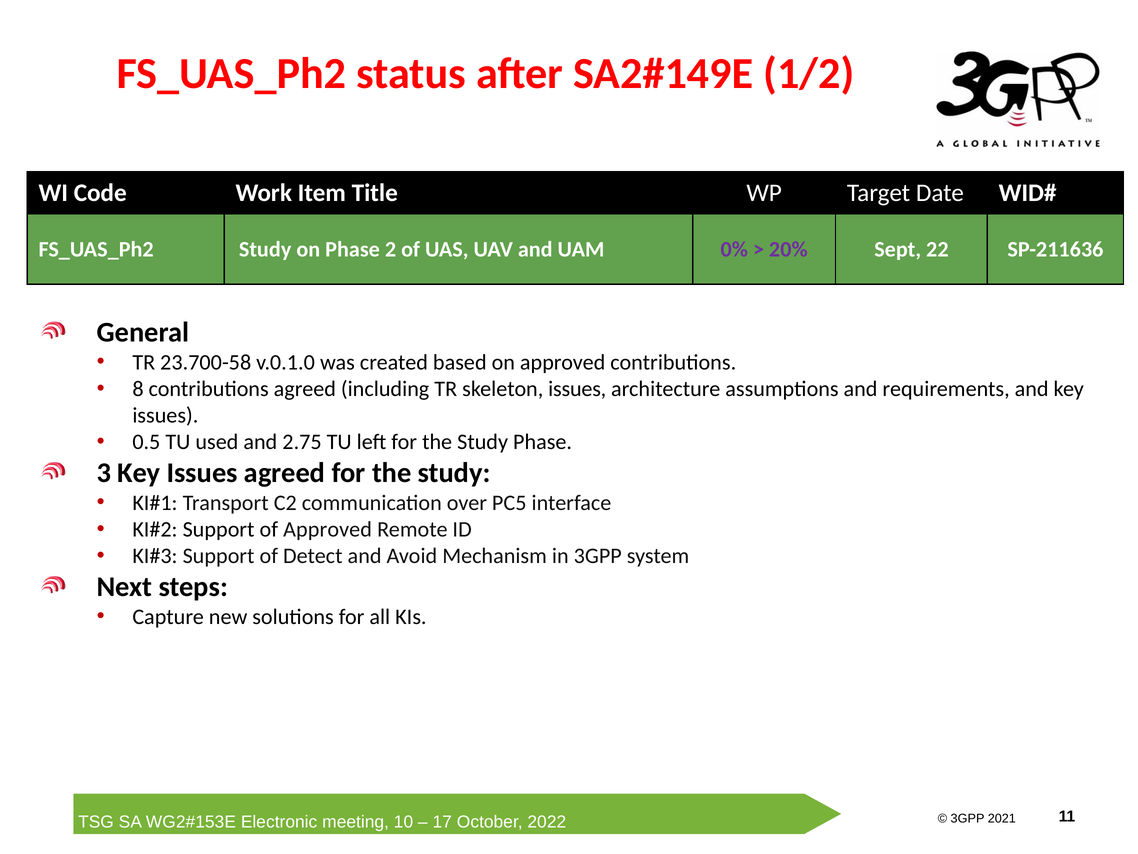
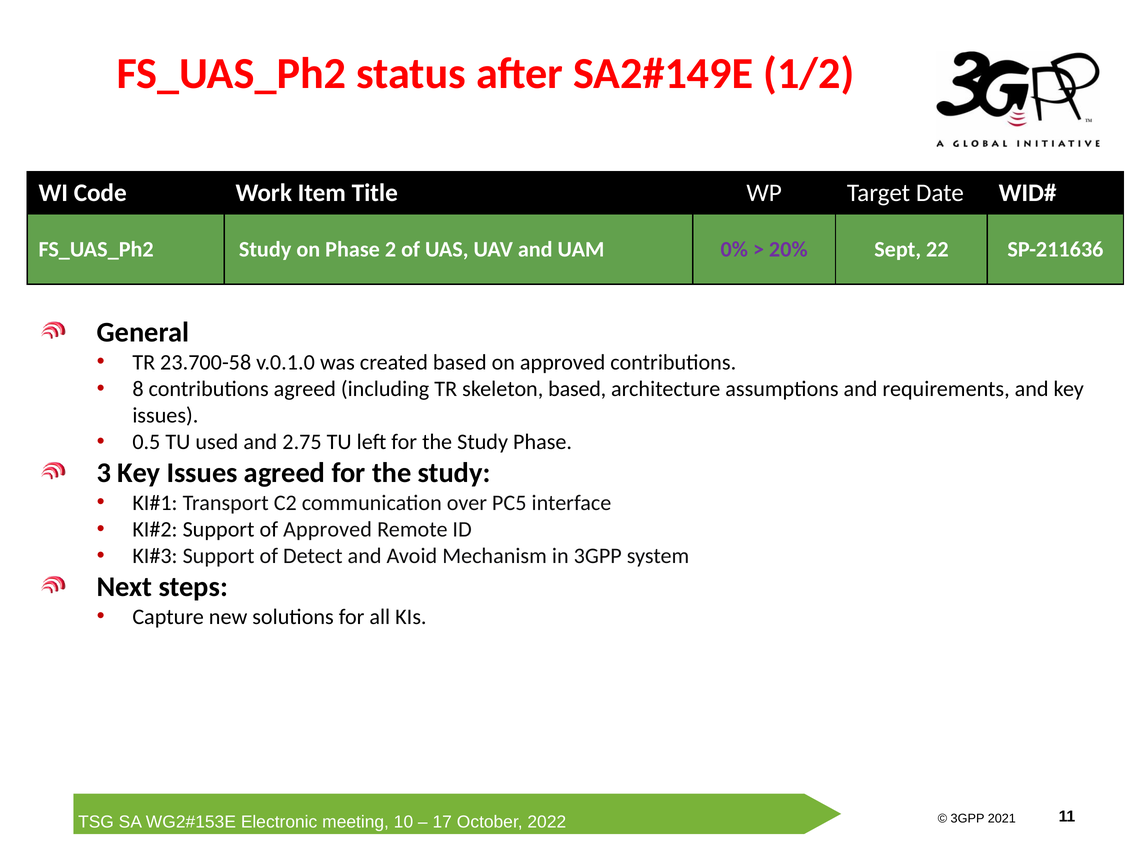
skeleton issues: issues -> based
